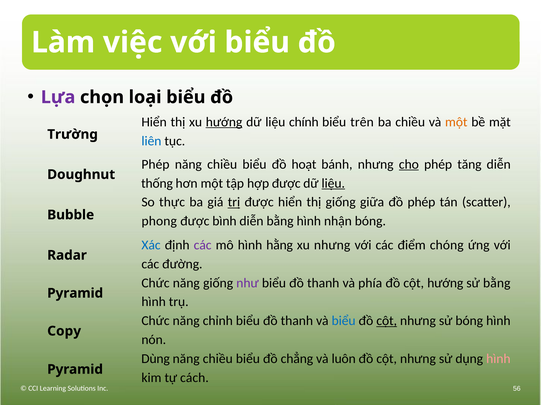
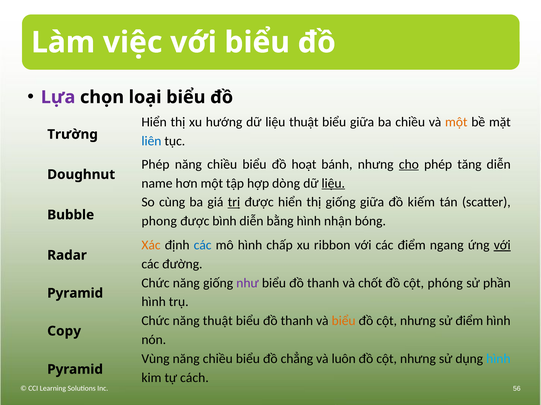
hướng at (224, 122) underline: present -> none
liệu chính: chính -> thuật
biểu trên: trên -> giữa
thống: thống -> name
hợp được: được -> dòng
thực: thực -> cùng
đồ phép: phép -> kiếm
Xác colour: blue -> orange
các at (203, 245) colour: purple -> blue
hằng: hằng -> chấp
xu nhưng: nhưng -> ribbon
chóng: chóng -> ngang
với at (502, 245) underline: none -> present
phía: phía -> chốt
cột hướng: hướng -> phóng
sử bằng: bằng -> phần
năng chỉnh: chỉnh -> thuật
biểu at (344, 321) colour: blue -> orange
cột at (387, 321) underline: present -> none
sử bóng: bóng -> điểm
Dùng: Dùng -> Vùng
hình at (498, 359) colour: pink -> light blue
